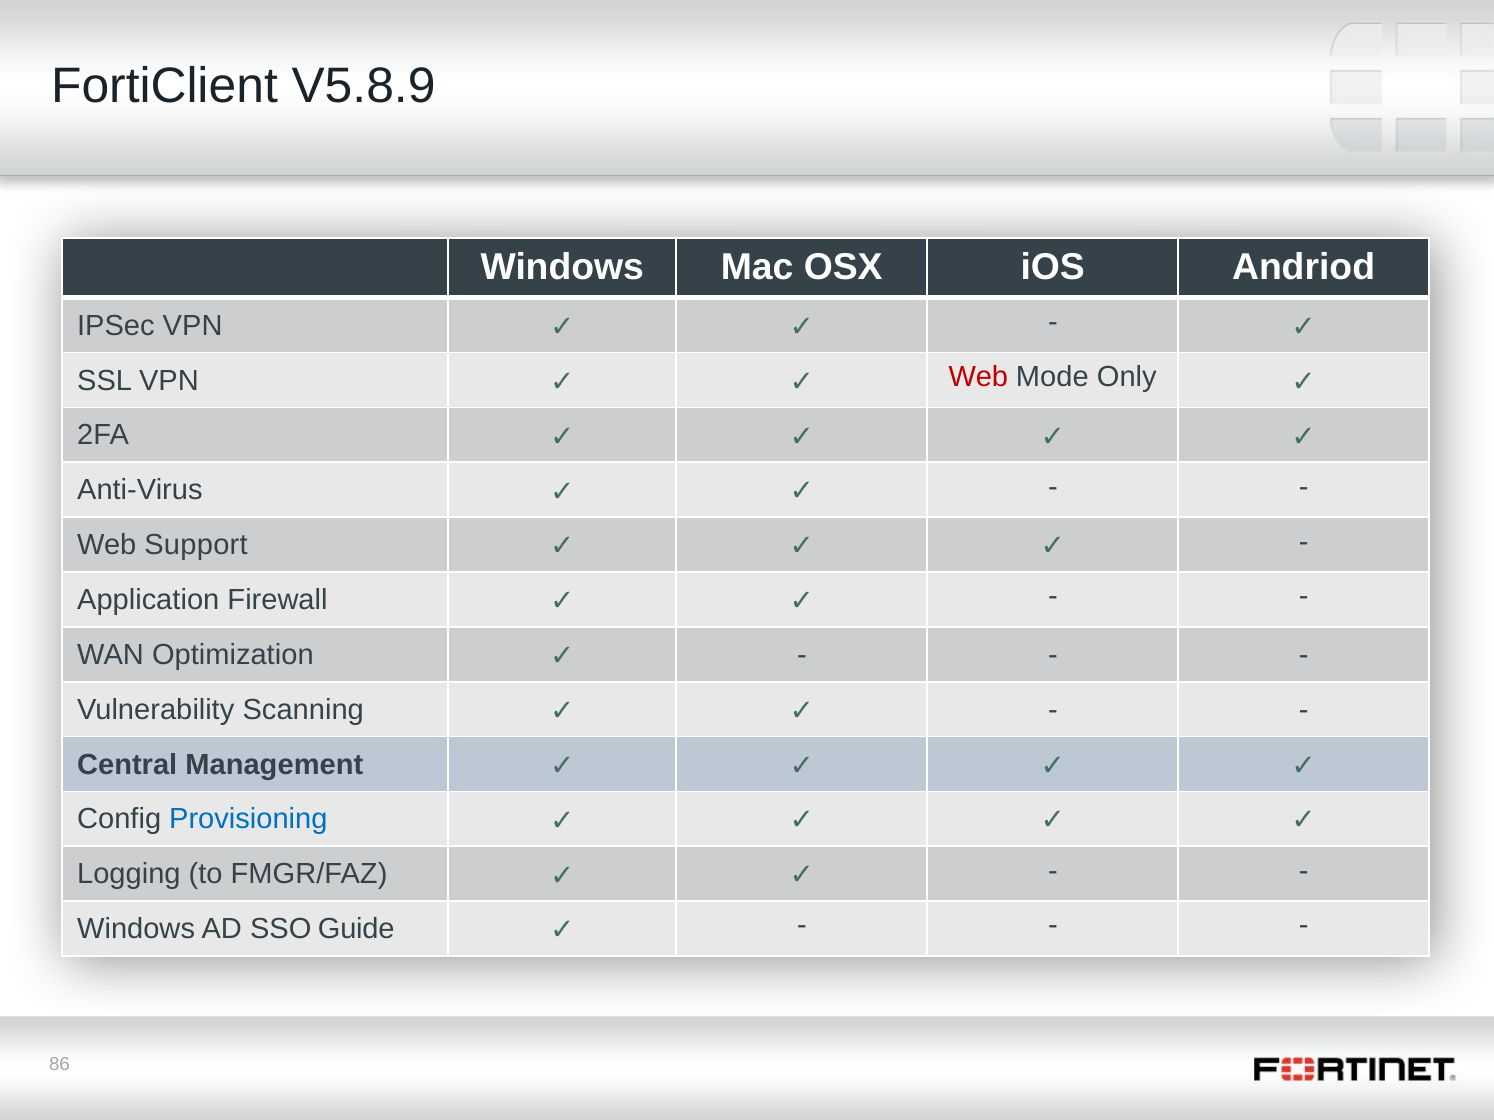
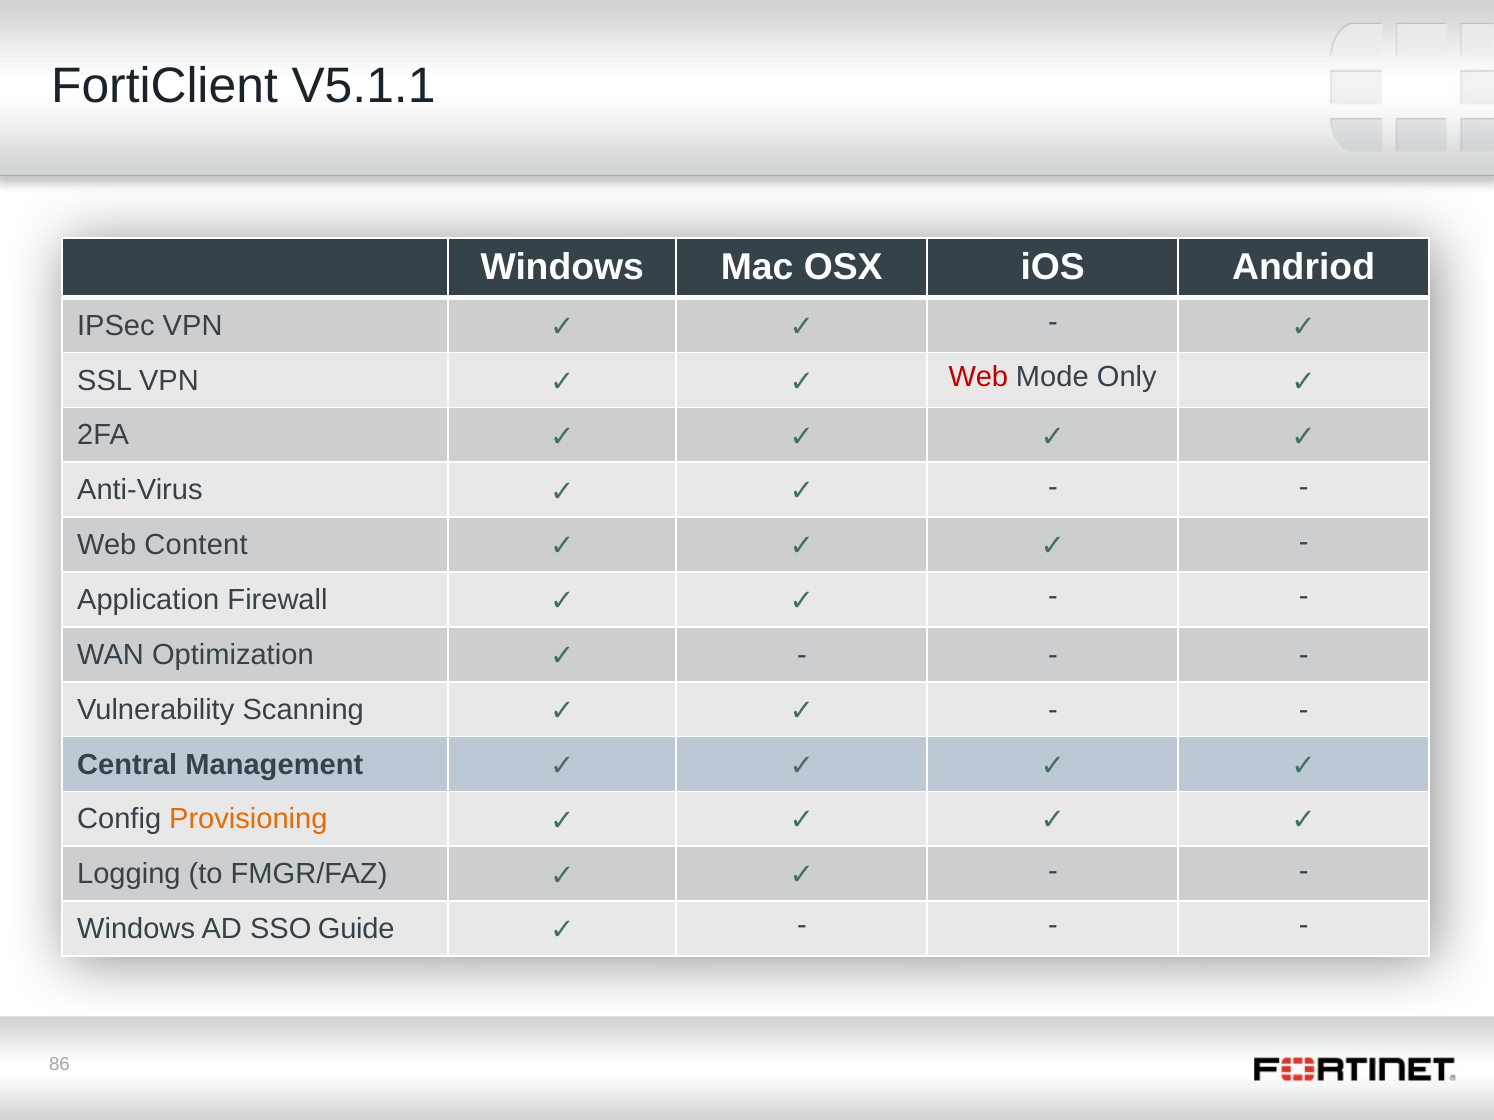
V5.8.9: V5.8.9 -> V5.1.1
Support: Support -> Content
Provisioning colour: blue -> orange
